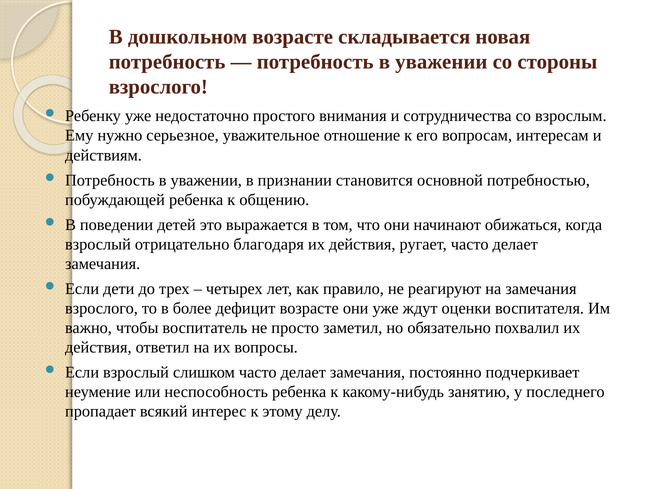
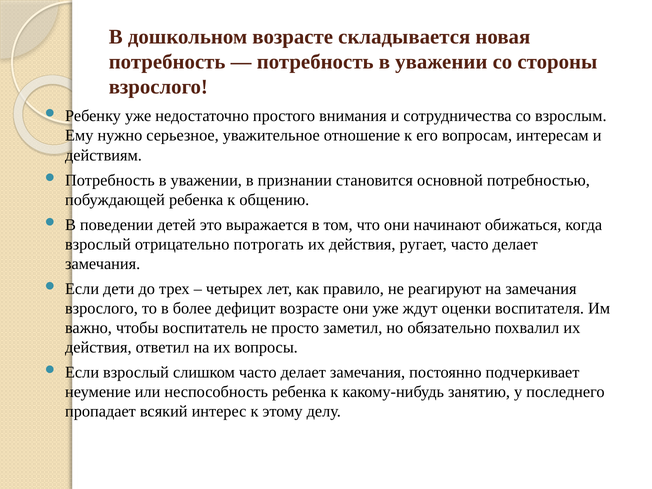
благодаря: благодаря -> потрогать
